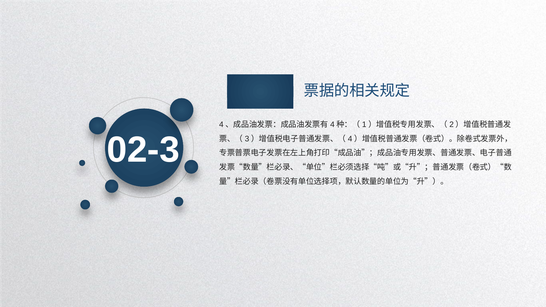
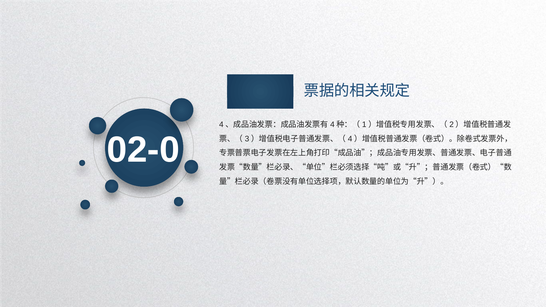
02-3: 02-3 -> 02-0
